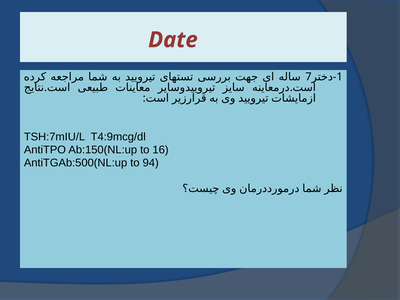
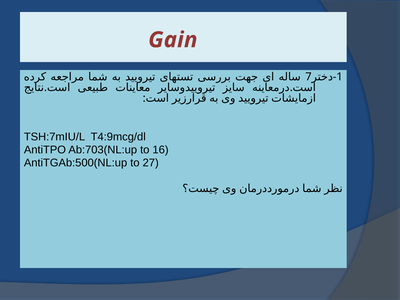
Date: Date -> Gain
Ab:150(NL:up: Ab:150(NL:up -> Ab:703(NL:up
94: 94 -> 27
